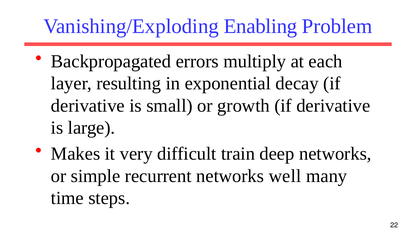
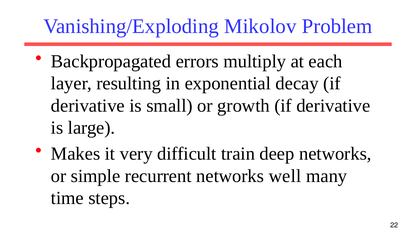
Enabling: Enabling -> Mikolov
